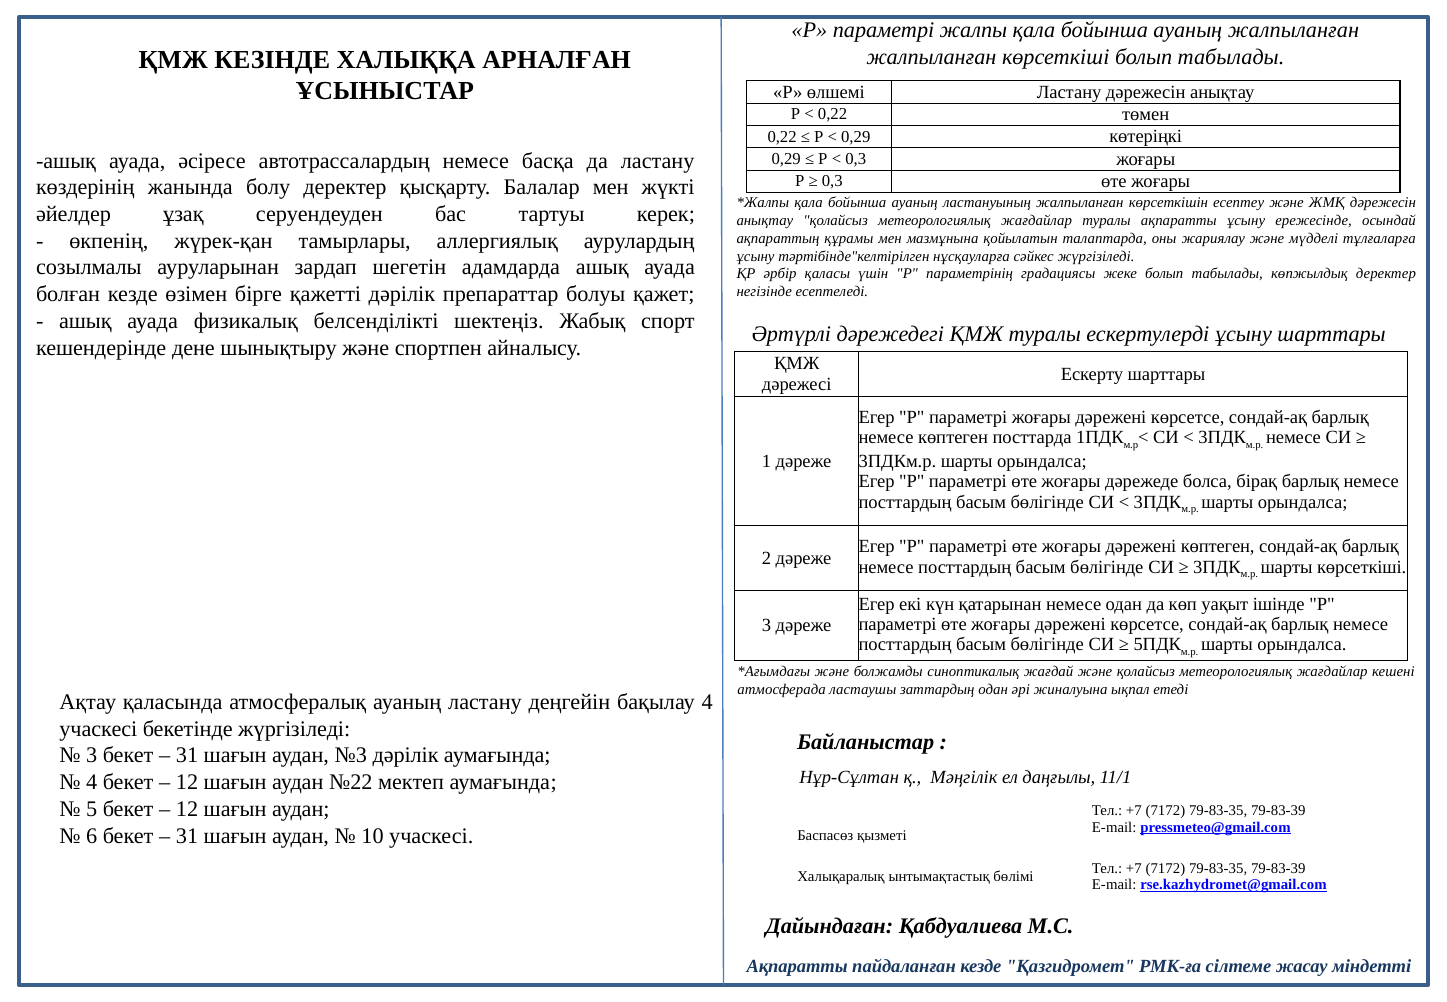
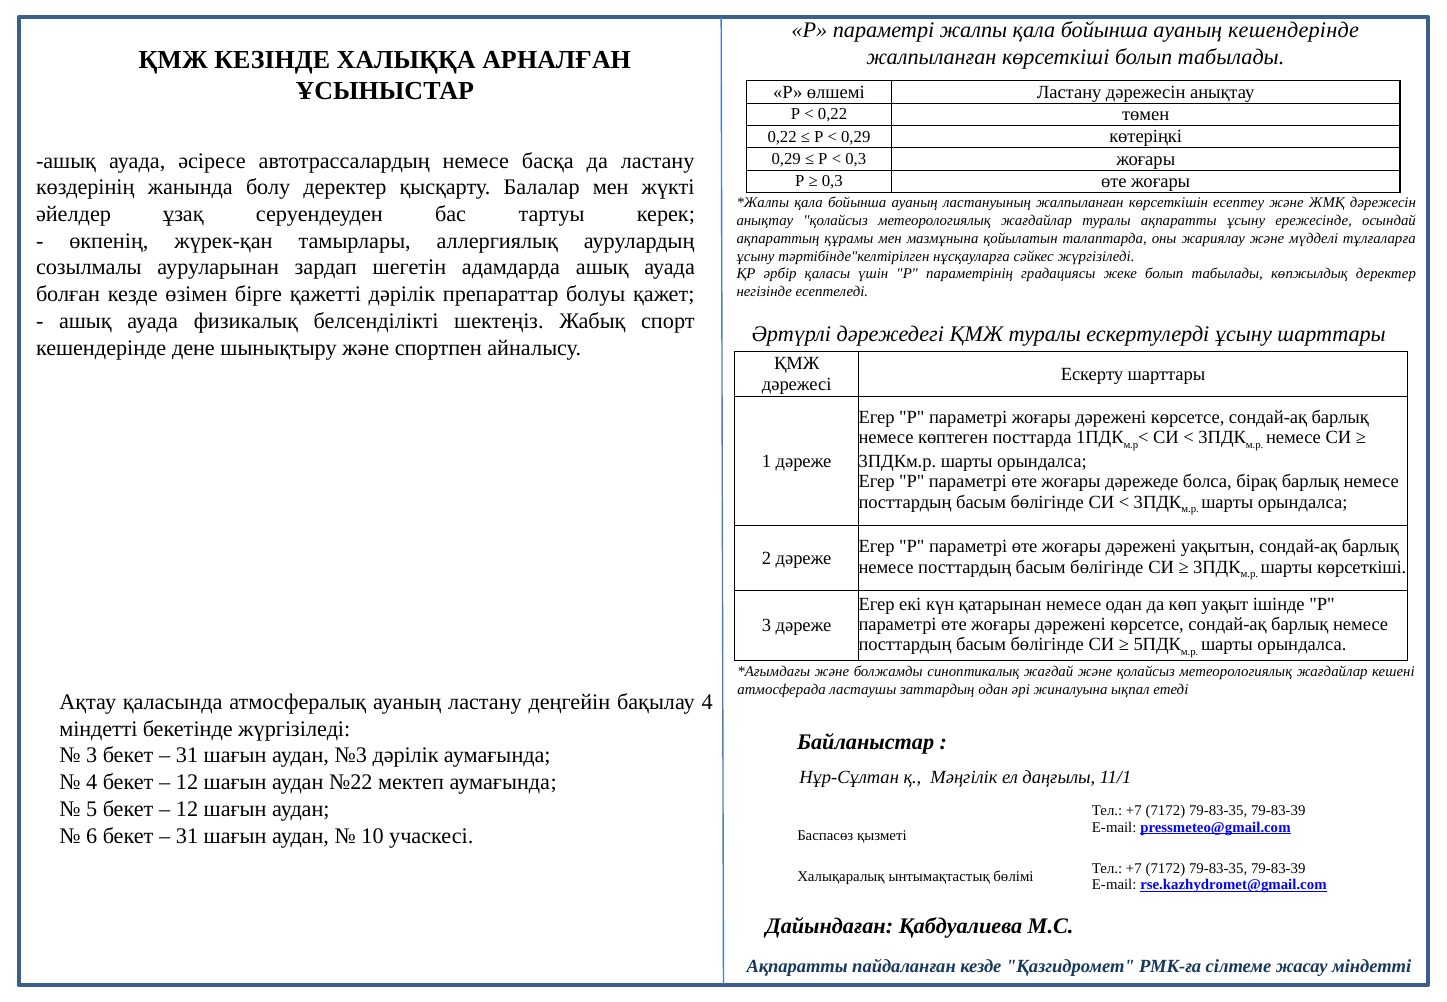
ауаның жалпыланған: жалпыланған -> кешендерінде
дәрежені көптеген: көптеген -> уақытын
учаскесі at (98, 729): учаскесі -> міндетті
